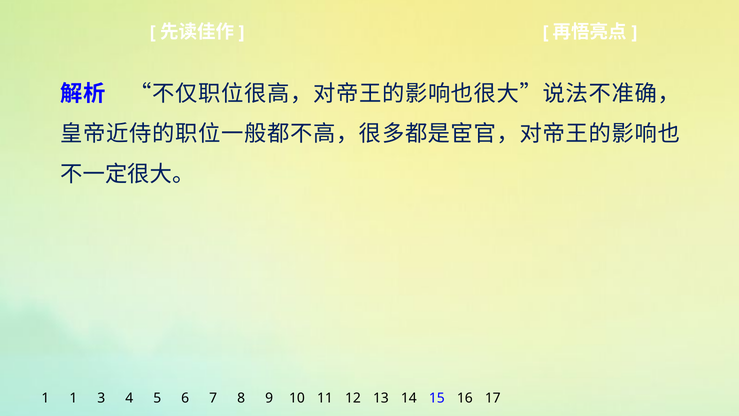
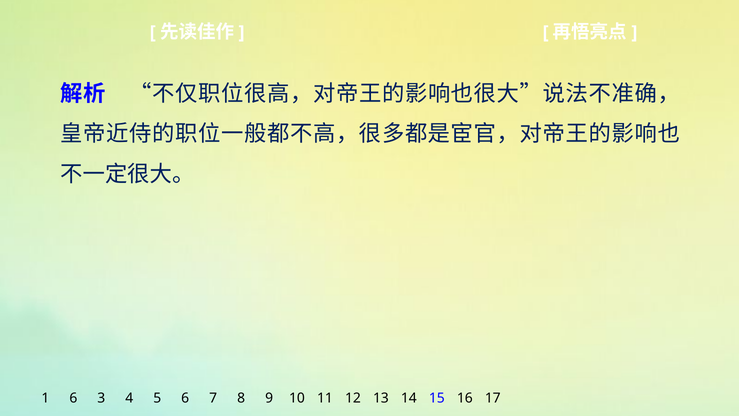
1 1: 1 -> 6
